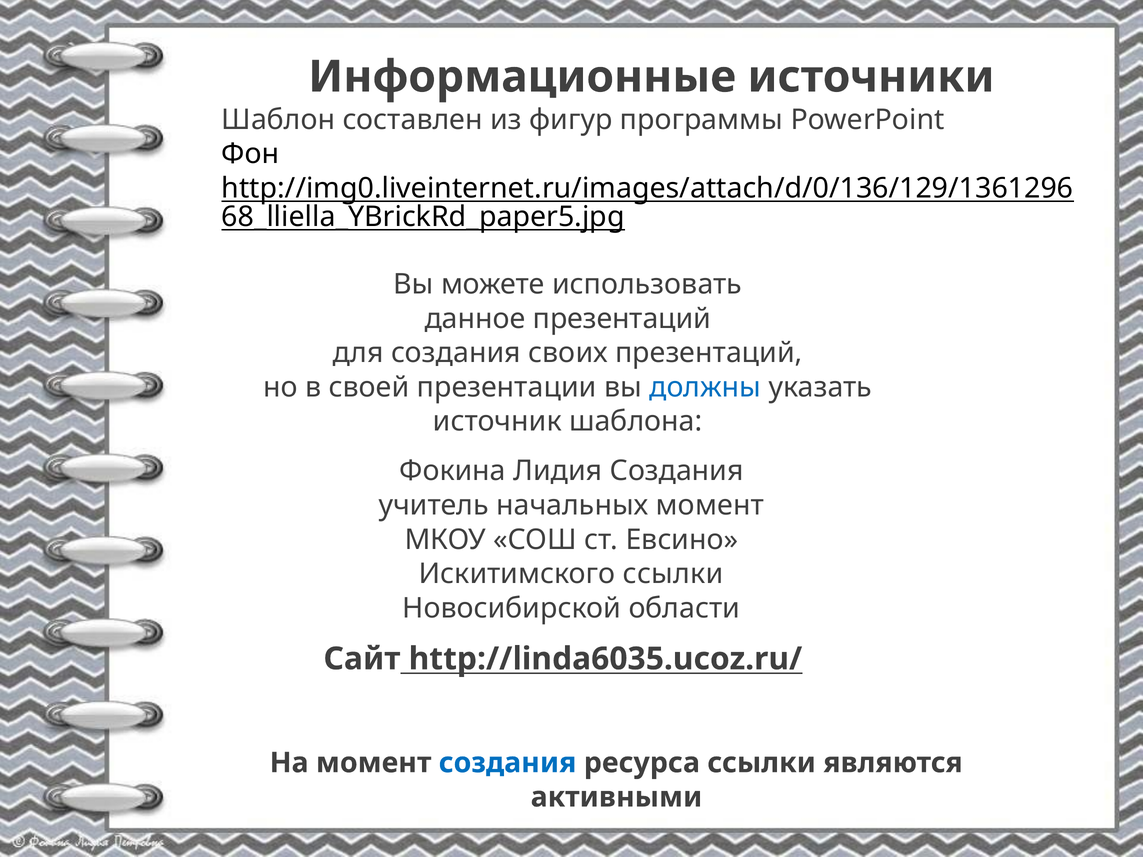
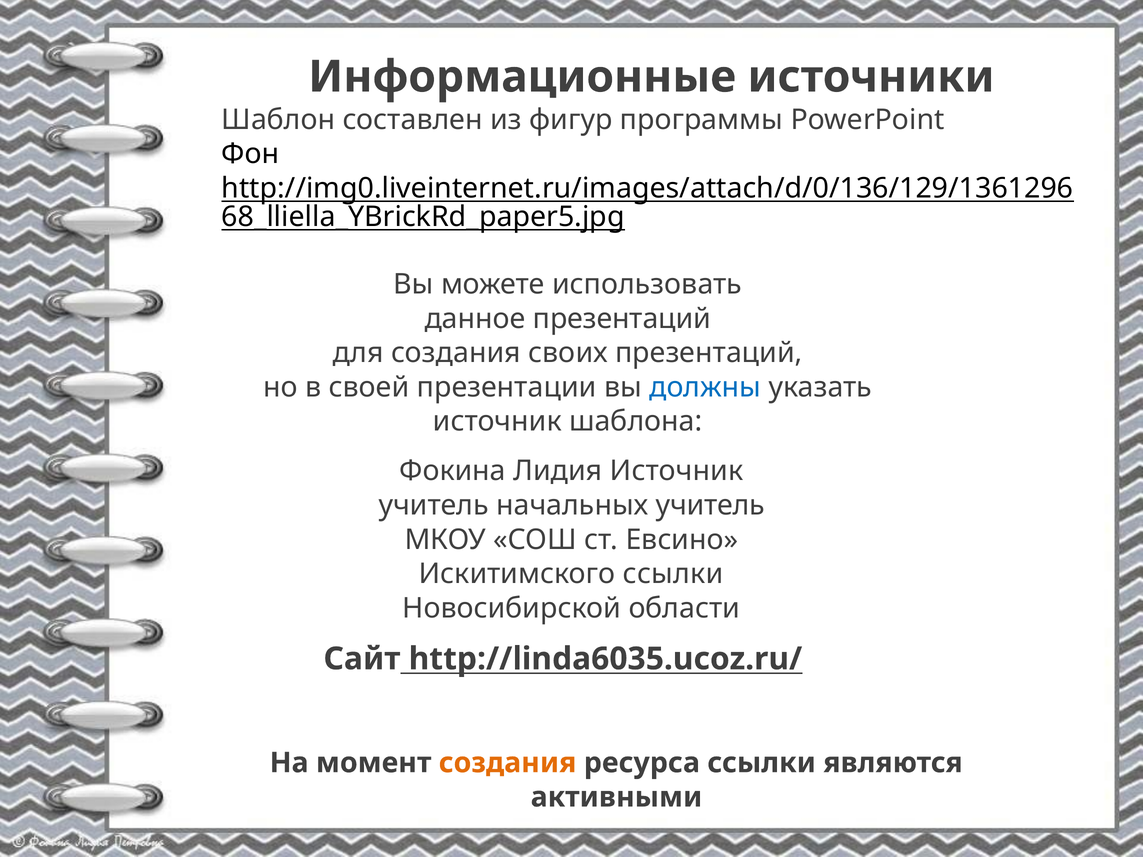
Лидия Создания: Создания -> Источник
начальных момент: момент -> учитель
создания at (508, 763) colour: blue -> orange
